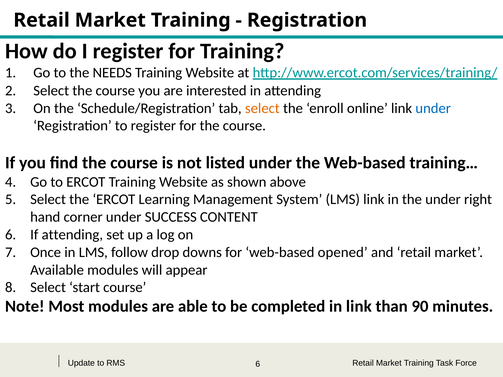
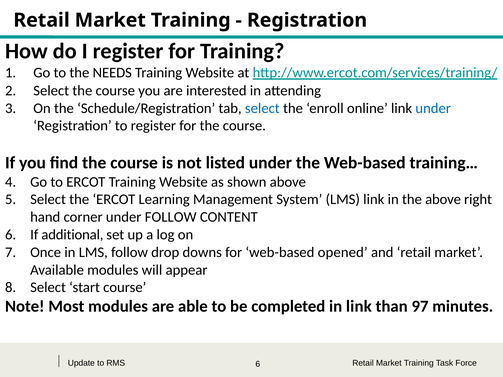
select at (262, 108) colour: orange -> blue
the under: under -> above
under SUCCESS: SUCCESS -> FOLLOW
If attending: attending -> additional
90: 90 -> 97
